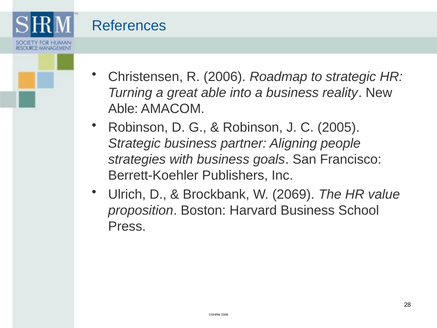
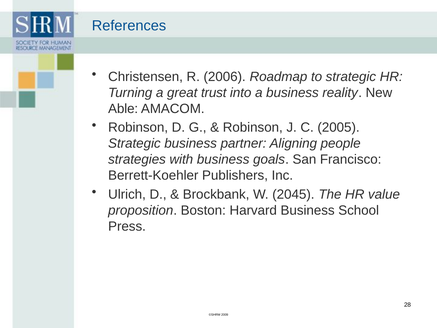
great able: able -> trust
2069: 2069 -> 2045
